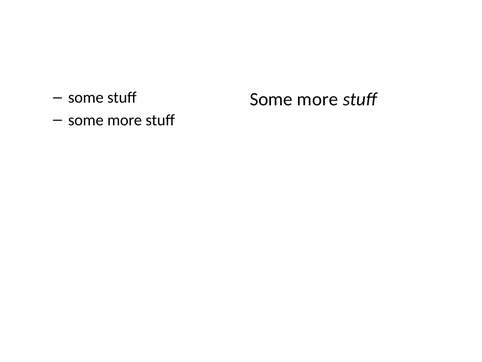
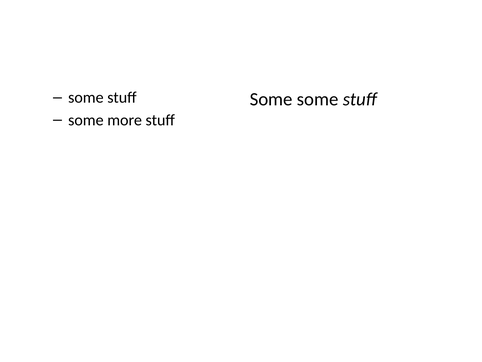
more at (318, 99): more -> some
